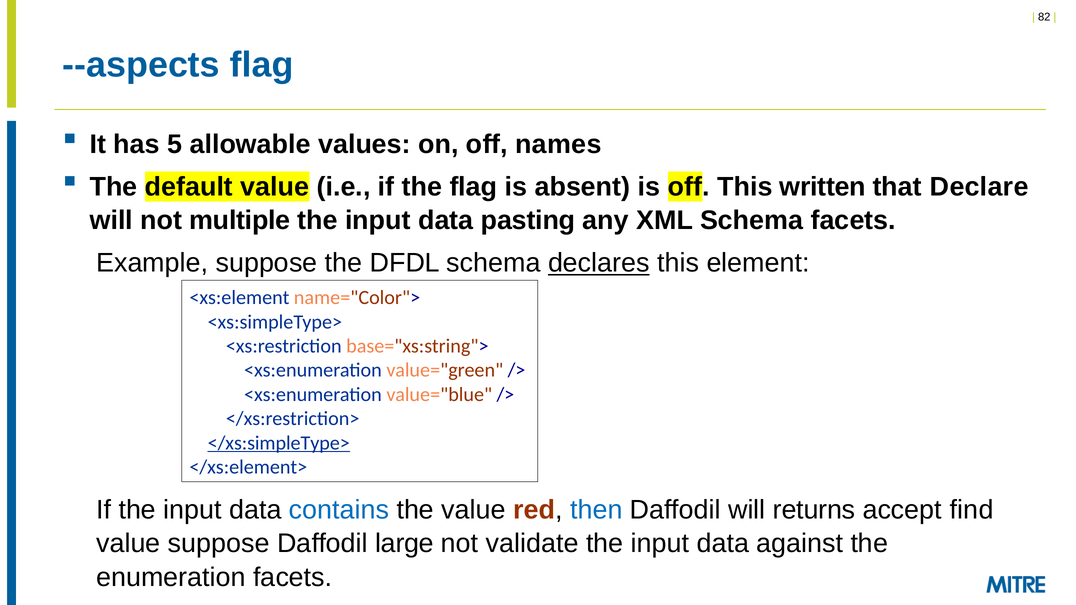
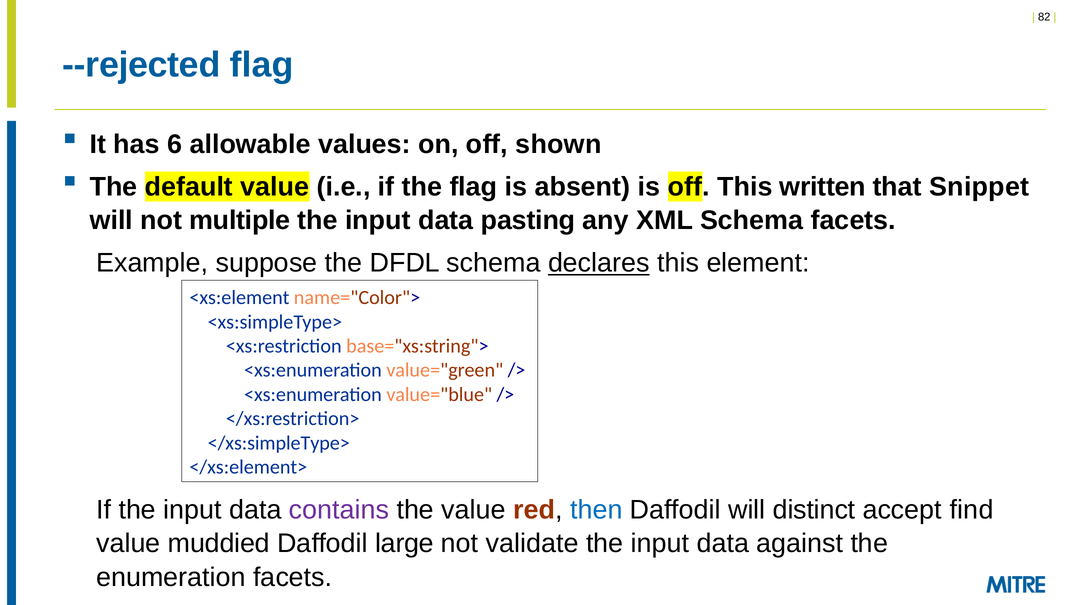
--aspects: --aspects -> --rejected
5: 5 -> 6
names: names -> shown
Declare: Declare -> Snippet
</xs:simpleType> underline: present -> none
contains colour: blue -> purple
returns: returns -> distinct
value suppose: suppose -> muddied
